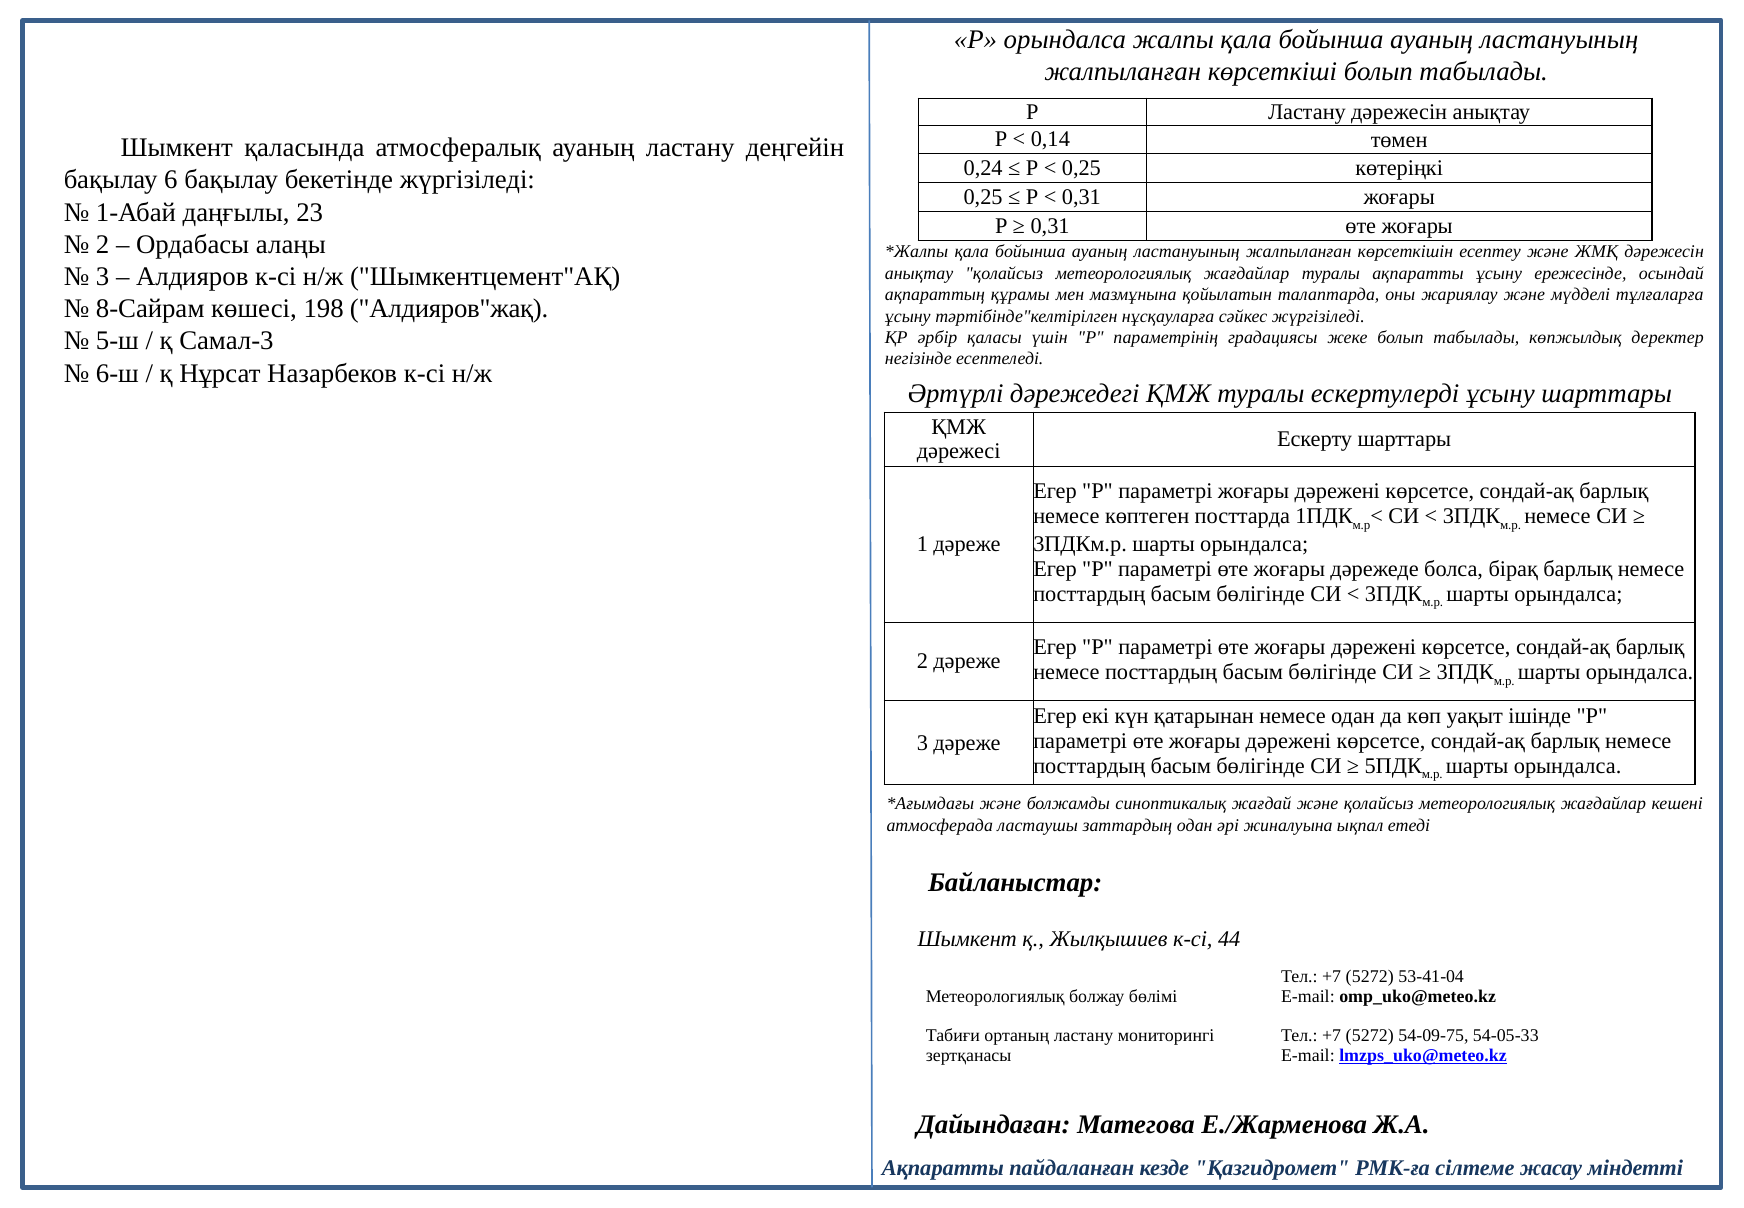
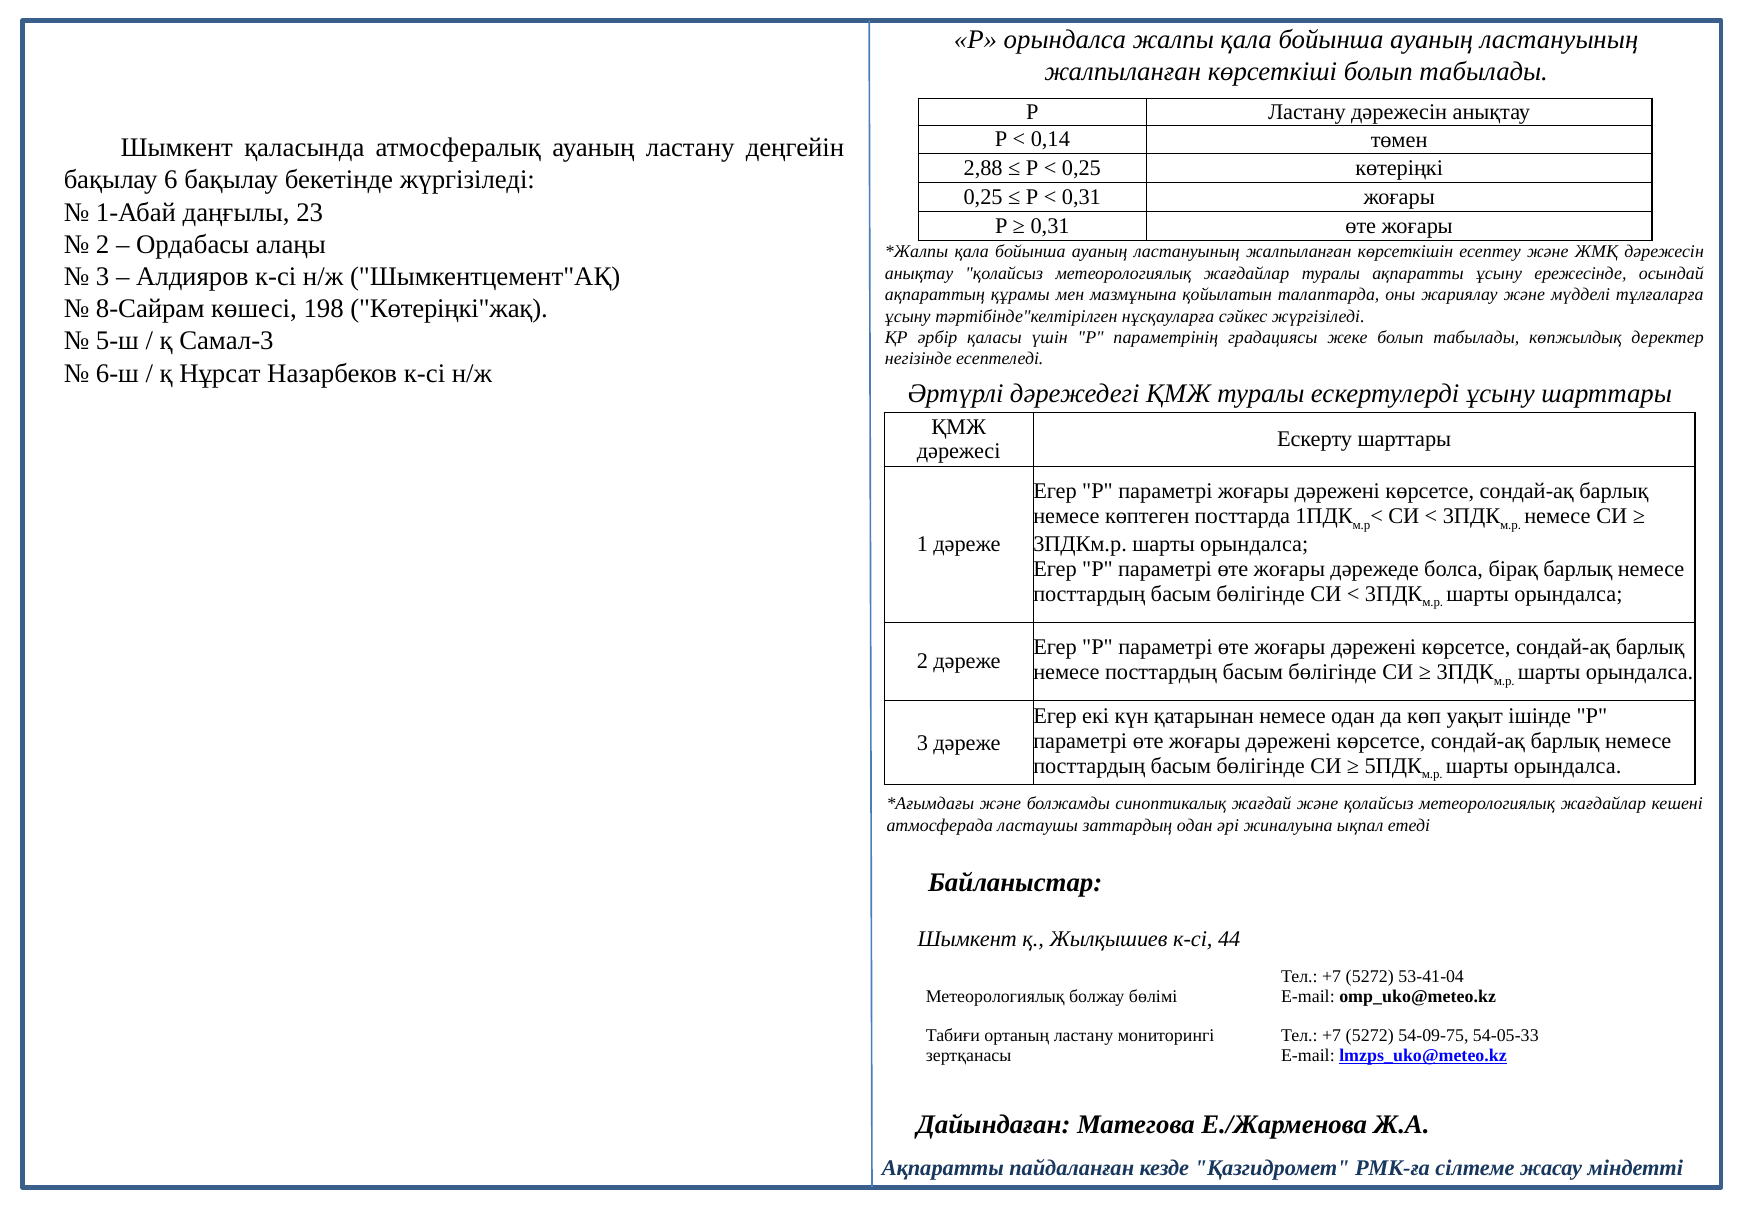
0,24: 0,24 -> 2,88
Алдияров"жақ: Алдияров"жақ -> Көтеріңкі"жақ
